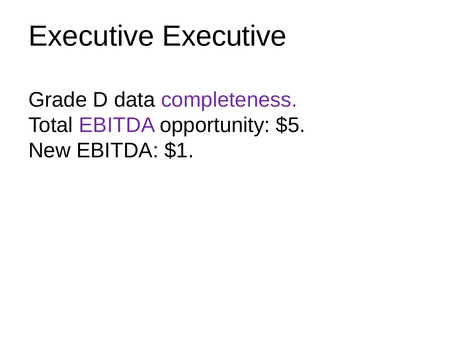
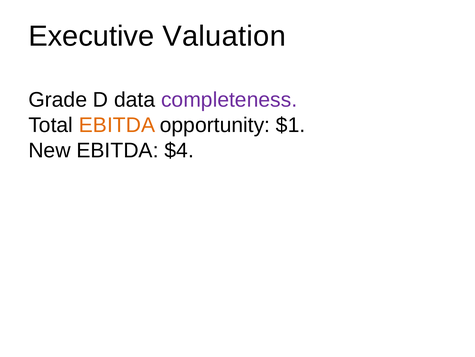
Executive Executive: Executive -> Valuation
EBITDA at (117, 125) colour: purple -> orange
$5: $5 -> $1
$1: $1 -> $4
